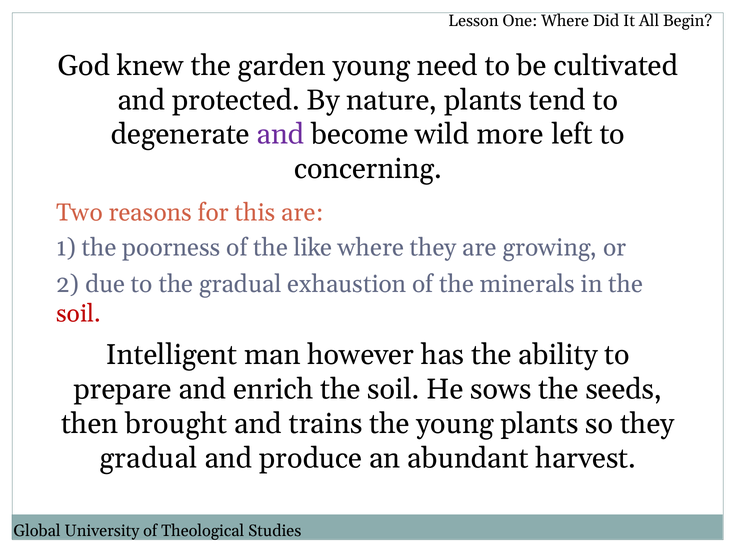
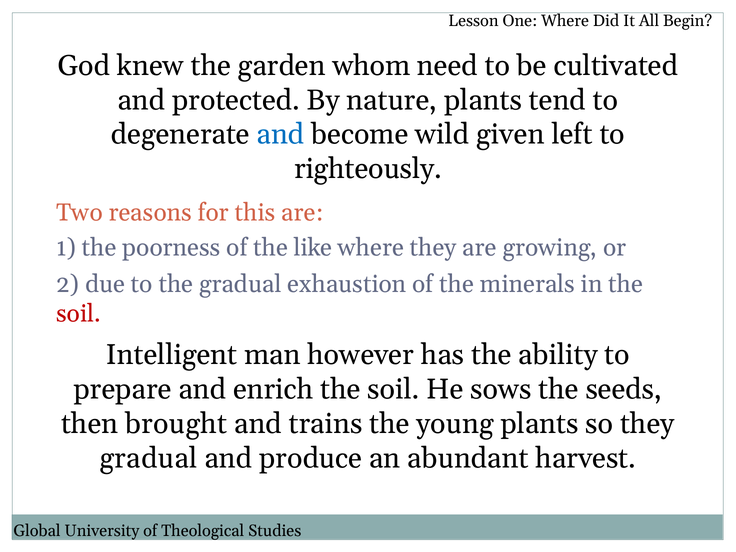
garden young: young -> whom
and at (281, 134) colour: purple -> blue
more: more -> given
concerning: concerning -> righteously
